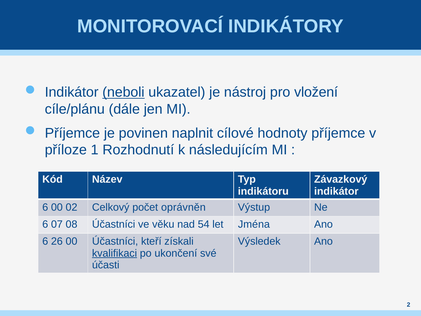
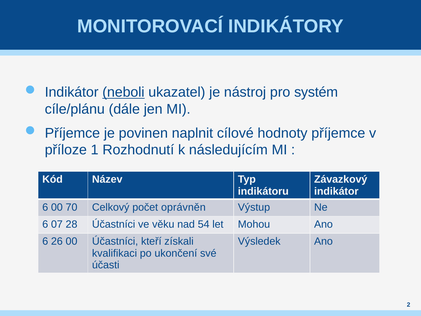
vložení: vložení -> systém
02: 02 -> 70
08: 08 -> 28
Jména: Jména -> Mohou
kvalifikaci underline: present -> none
